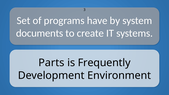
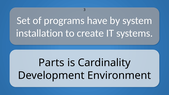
documents: documents -> installation
Frequently: Frequently -> Cardinality
